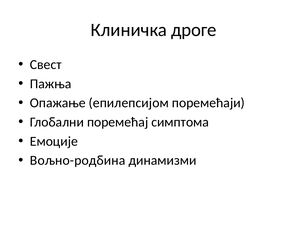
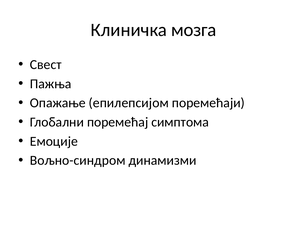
дроге: дроге -> мозга
Вољно-родбина: Вољно-родбина -> Вољно-синдром
